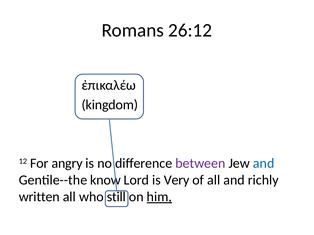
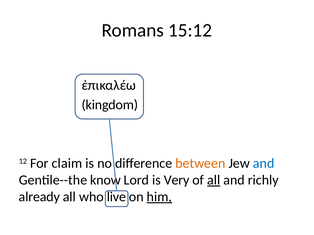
26:12: 26:12 -> 15:12
angry: angry -> claim
between colour: purple -> orange
all at (214, 180) underline: none -> present
written: written -> already
still: still -> live
